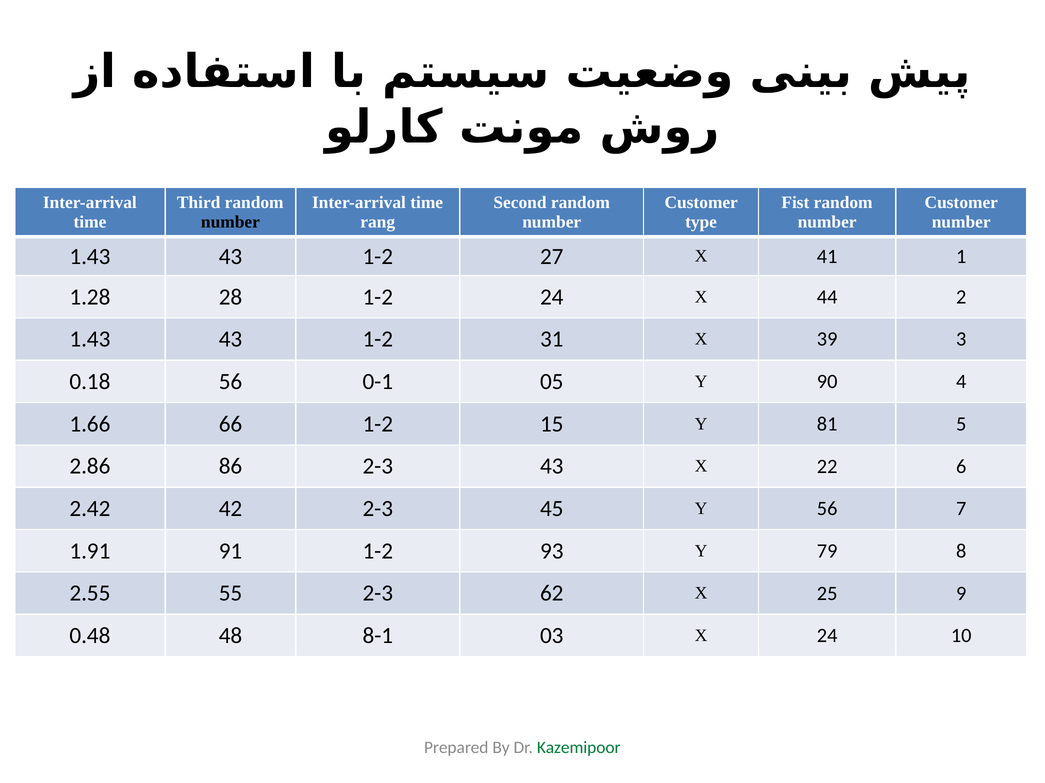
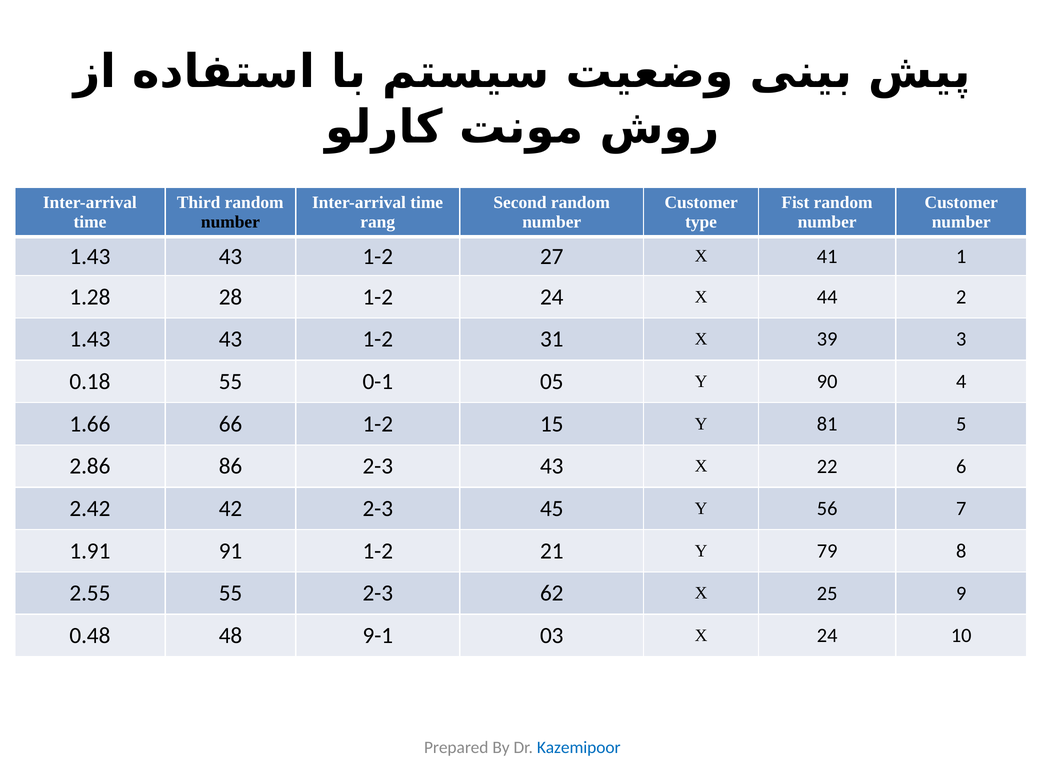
0.18 56: 56 -> 55
93: 93 -> 21
8-1: 8-1 -> 9-1
Kazemipoor colour: green -> blue
